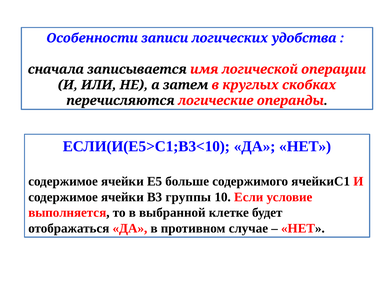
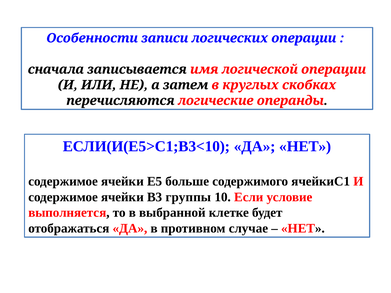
логических удобства: удобства -> операции
